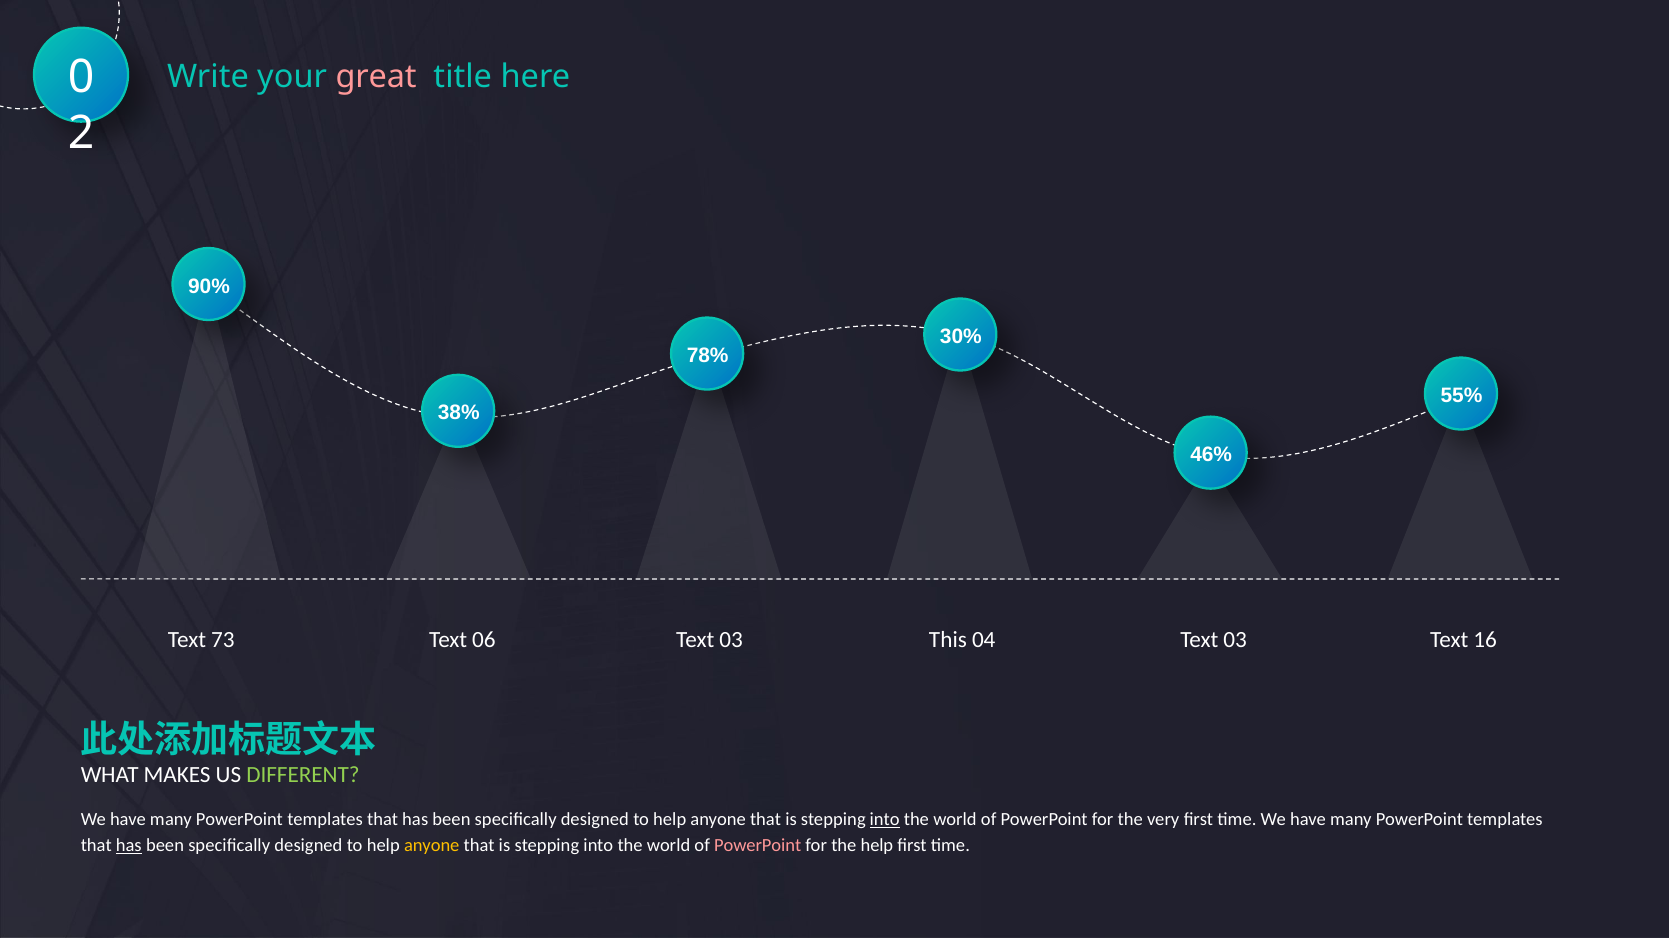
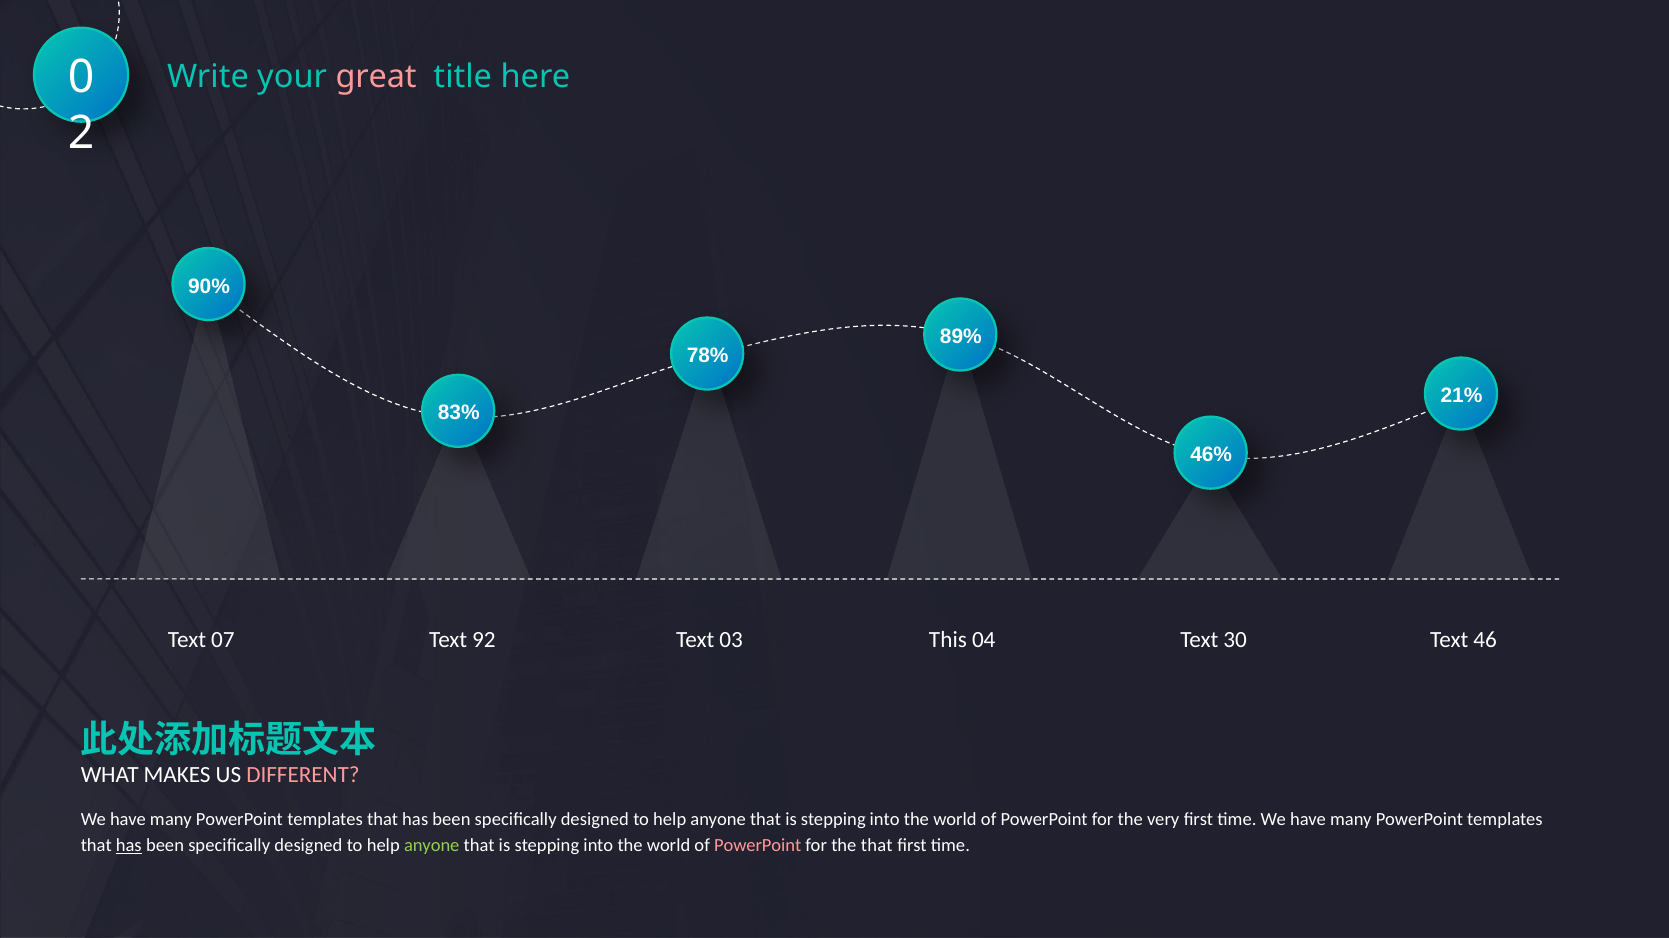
30%: 30% -> 89%
55%: 55% -> 21%
38%: 38% -> 83%
73: 73 -> 07
06: 06 -> 92
04 Text 03: 03 -> 30
16: 16 -> 46
DIFFERENT colour: light green -> pink
into at (885, 820) underline: present -> none
anyone at (432, 846) colour: yellow -> light green
the help: help -> that
